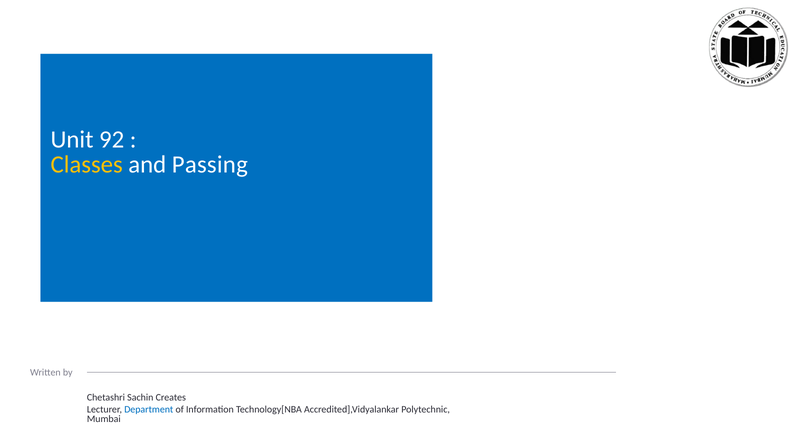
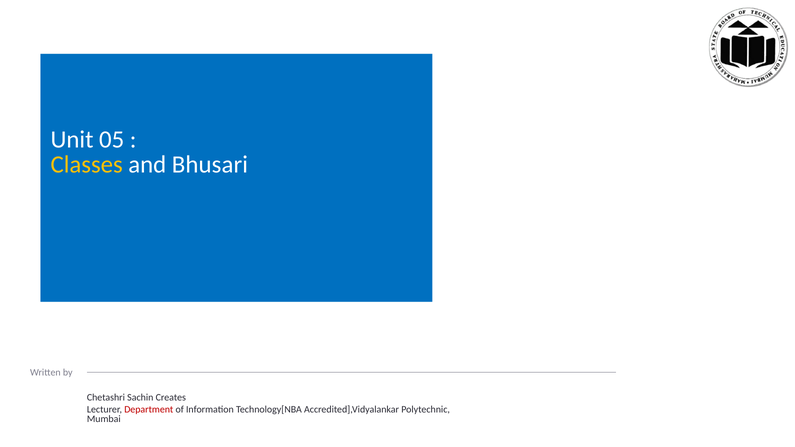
92: 92 -> 05
Passing: Passing -> Bhusari
Department colour: blue -> red
